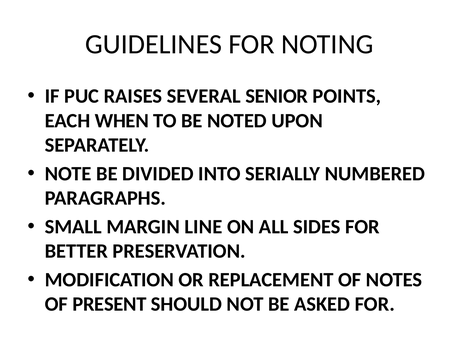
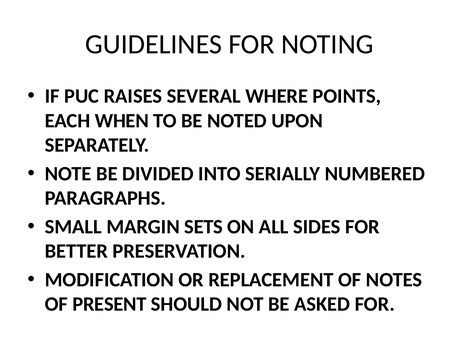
SENIOR: SENIOR -> WHERE
LINE: LINE -> SETS
